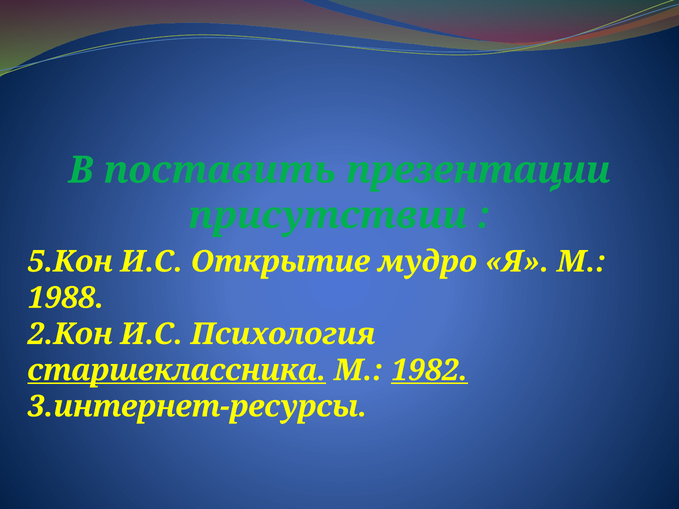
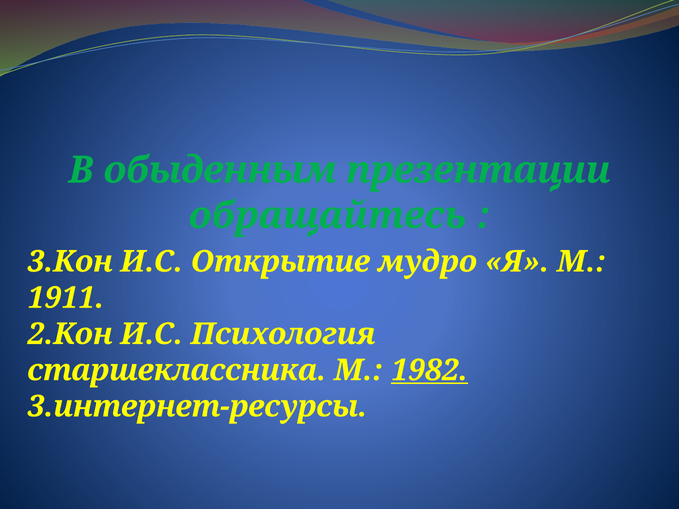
поставить: поставить -> обыденным
присутствии: присутствии -> обращайтесь
5.Кон: 5.Кон -> 3.Кон
1988: 1988 -> 1911
старшеклассника underline: present -> none
